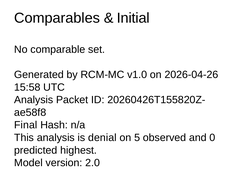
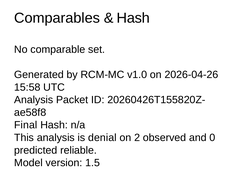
Initial at (133, 18): Initial -> Hash
5: 5 -> 2
highest: highest -> reliable
2.0: 2.0 -> 1.5
